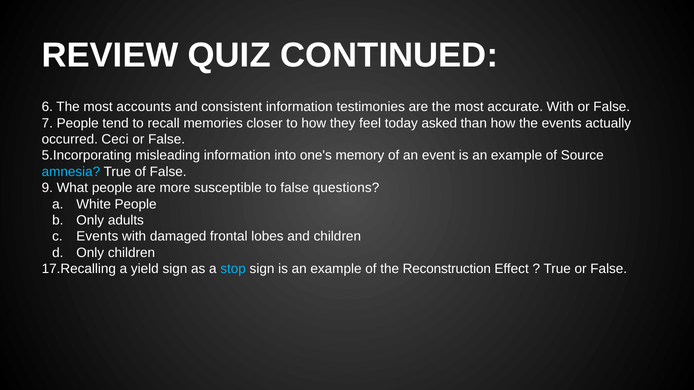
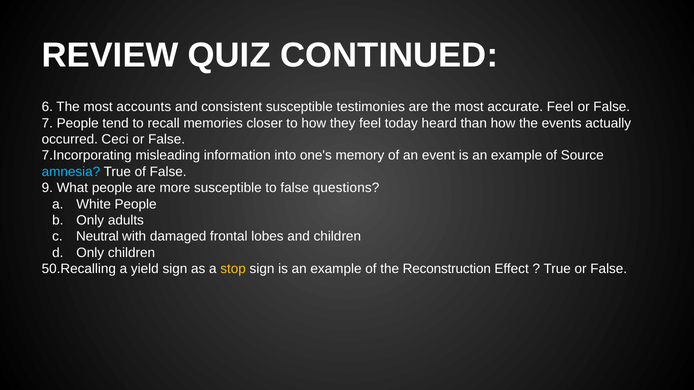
consistent information: information -> susceptible
accurate With: With -> Feel
asked: asked -> heard
5.Incorporating: 5.Incorporating -> 7.Incorporating
Events at (97, 237): Events -> Neutral
17.Recalling: 17.Recalling -> 50.Recalling
stop colour: light blue -> yellow
